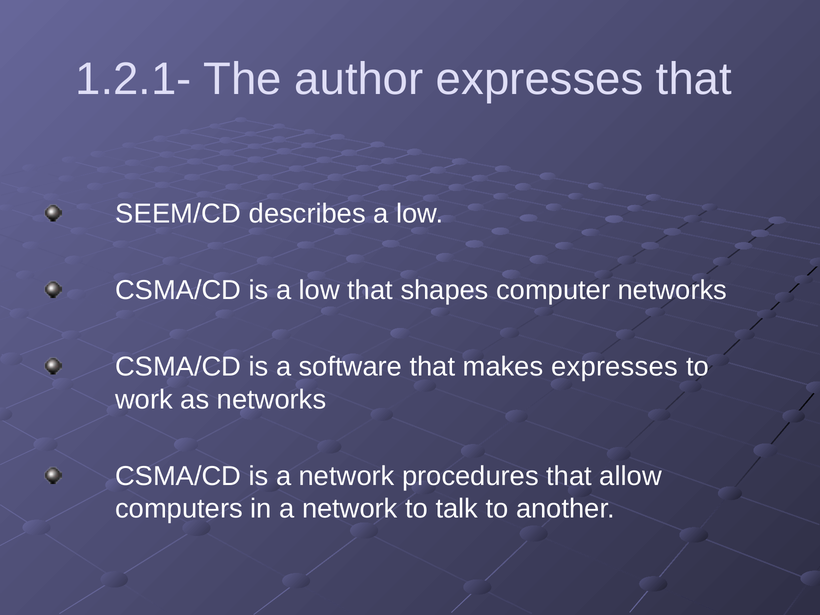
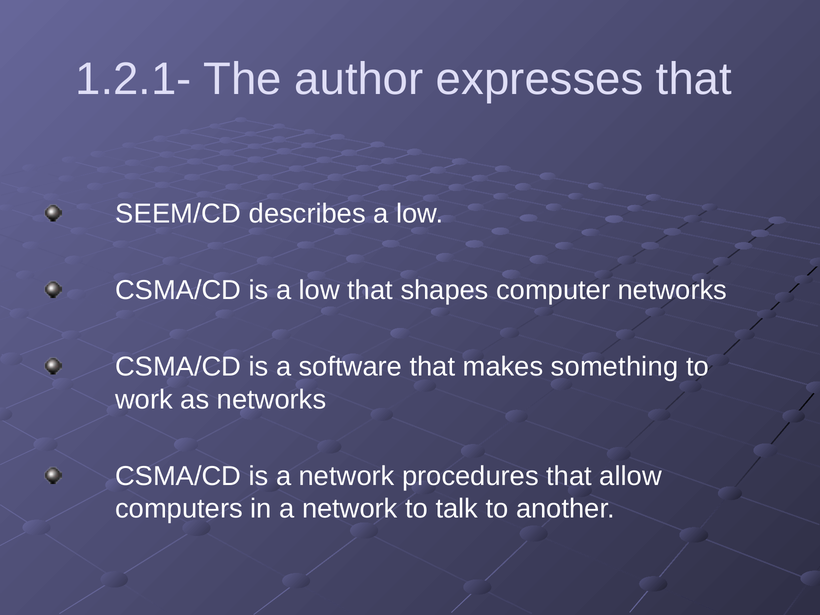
makes expresses: expresses -> something
